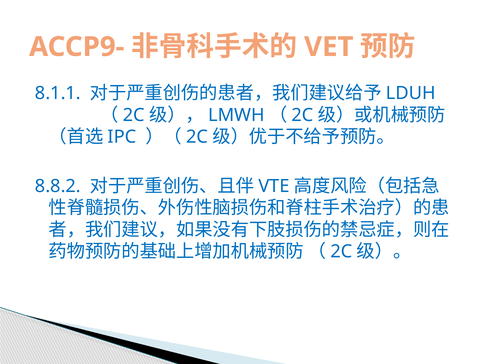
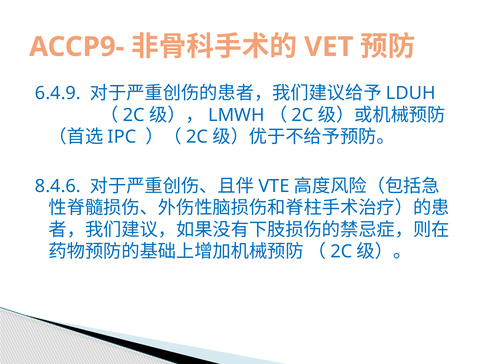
8.1.1: 8.1.1 -> 6.4.9
8.8.2: 8.8.2 -> 8.4.6
